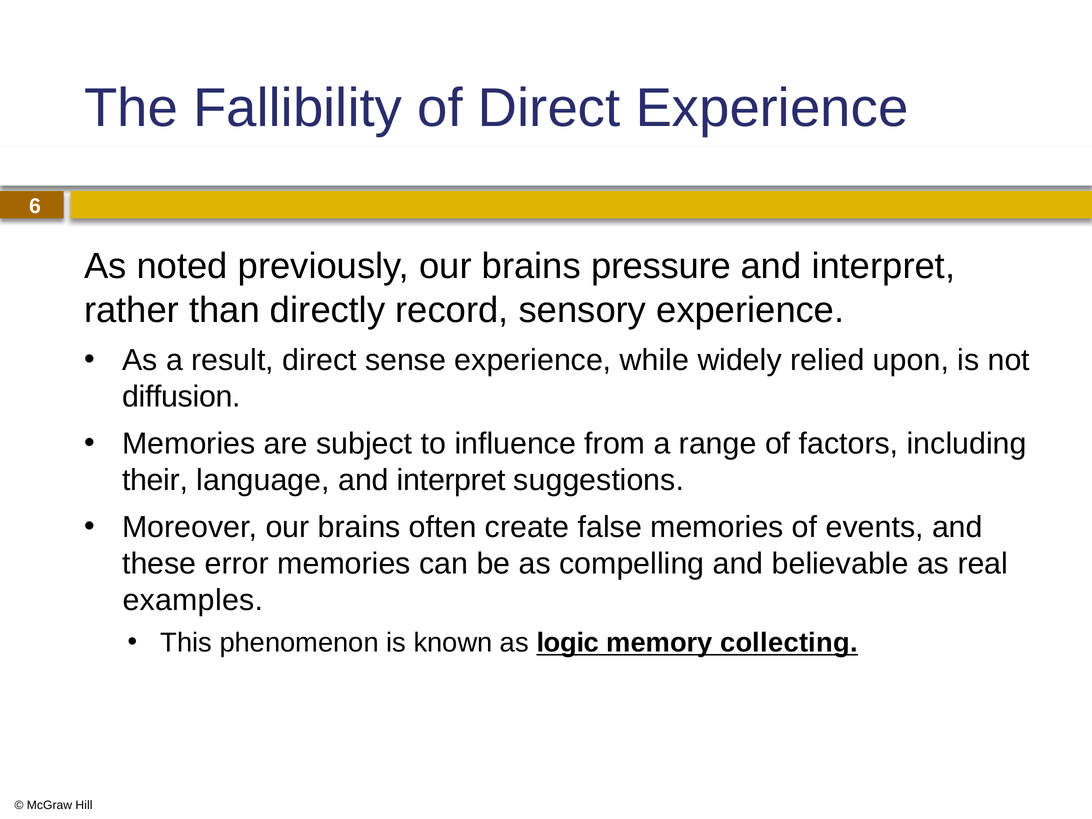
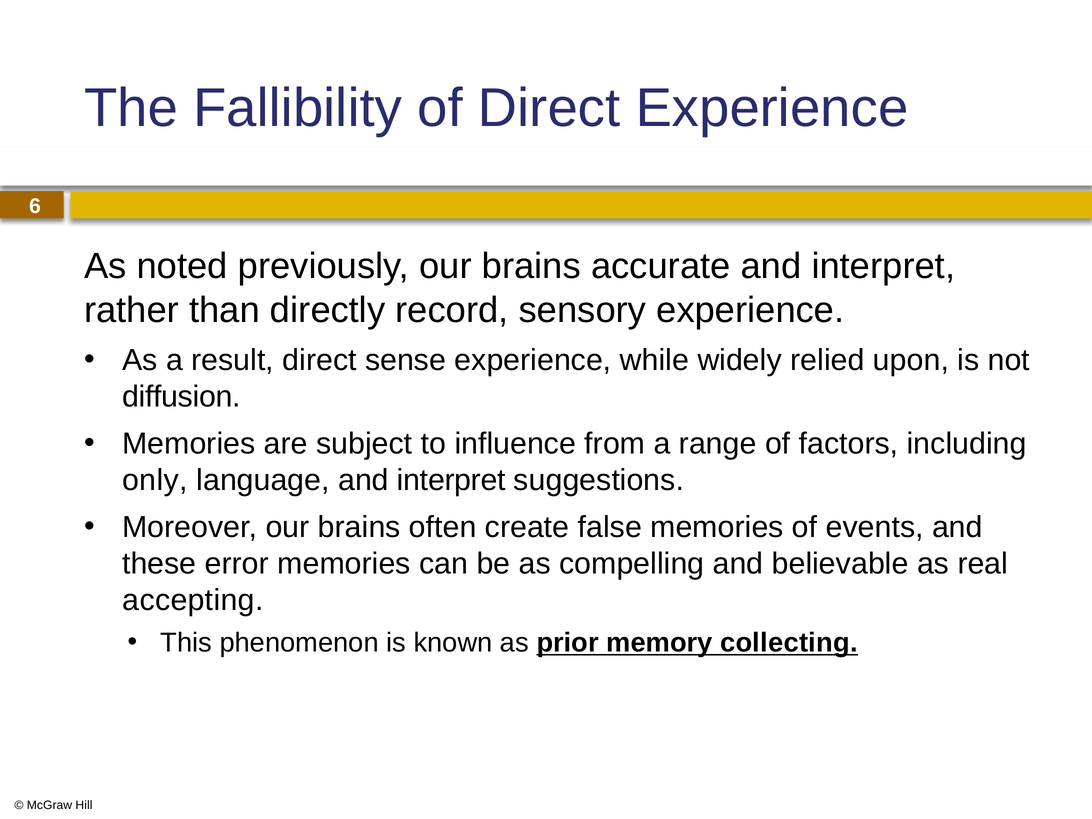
pressure: pressure -> accurate
their: their -> only
examples: examples -> accepting
logic: logic -> prior
